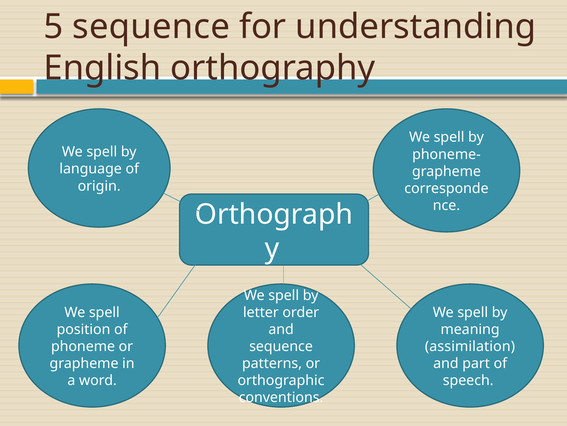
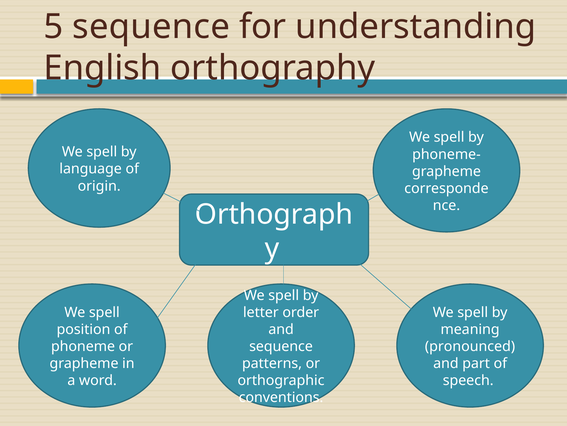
assimilation: assimilation -> pronounced
